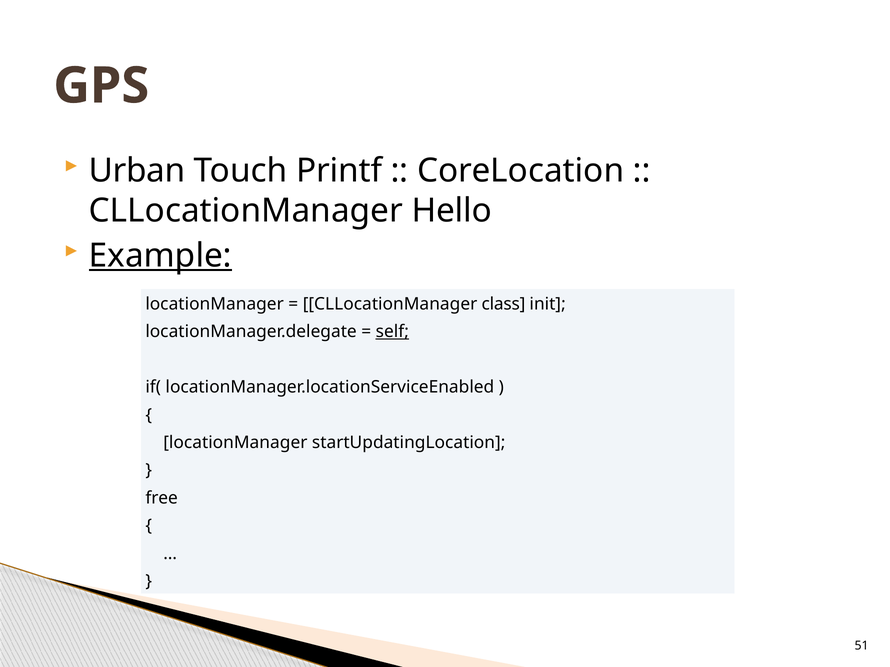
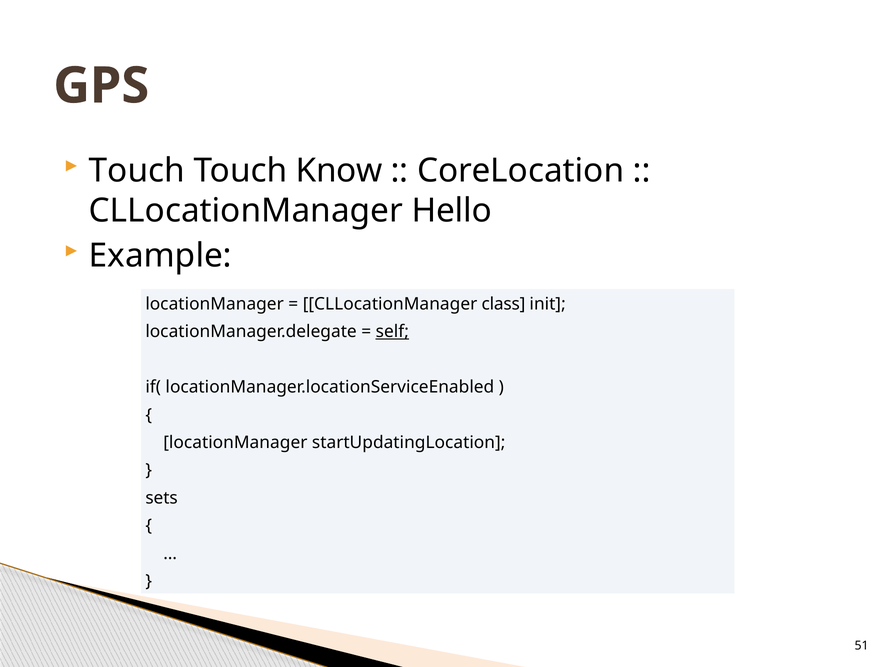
Urban at (137, 171): Urban -> Touch
Printf: Printf -> Know
Example underline: present -> none
free: free -> sets
